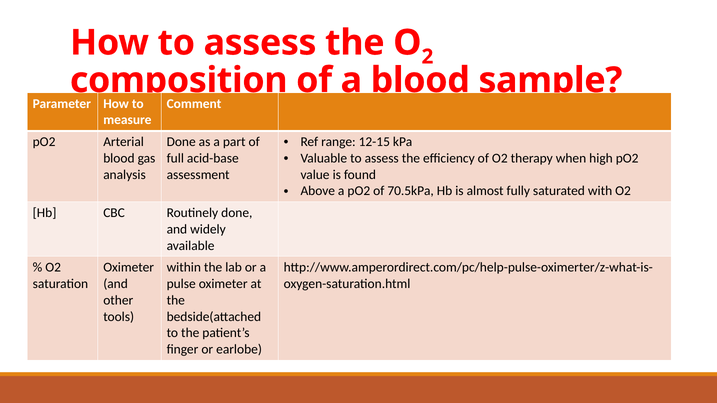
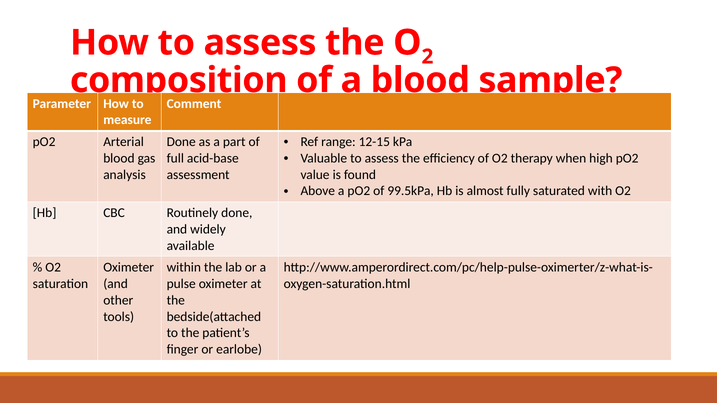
70.5kPa: 70.5kPa -> 99.5kPa
